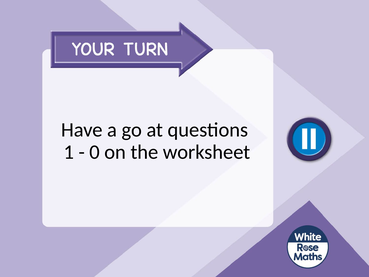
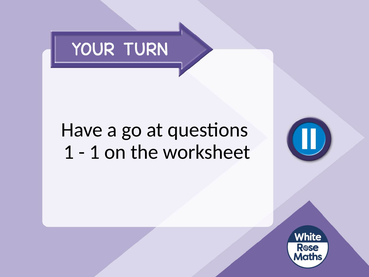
0 at (95, 152): 0 -> 1
